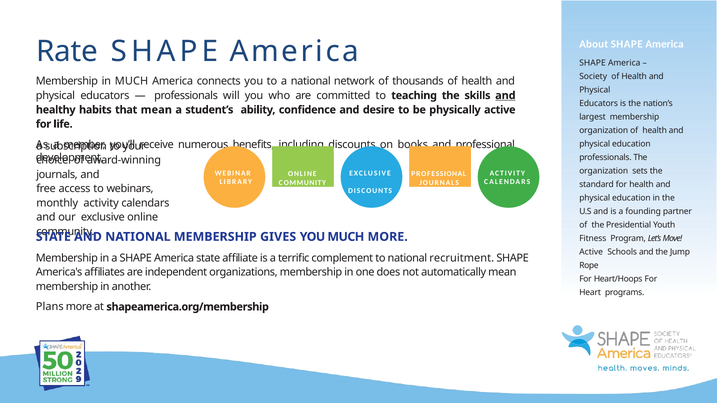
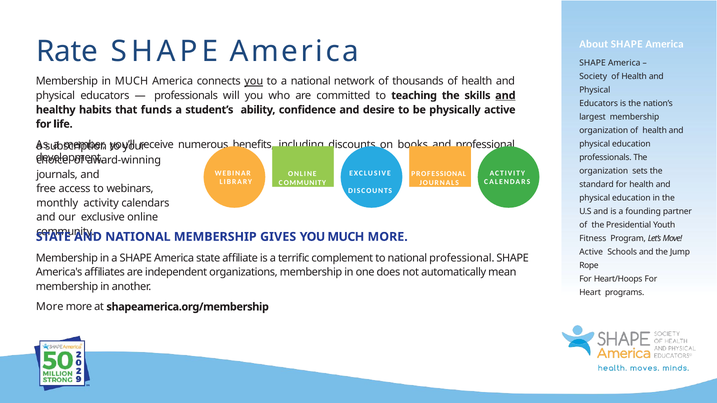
you at (254, 81) underline: none -> present
that mean: mean -> funds
national recruitment: recruitment -> professional
Plans at (50, 307): Plans -> More
